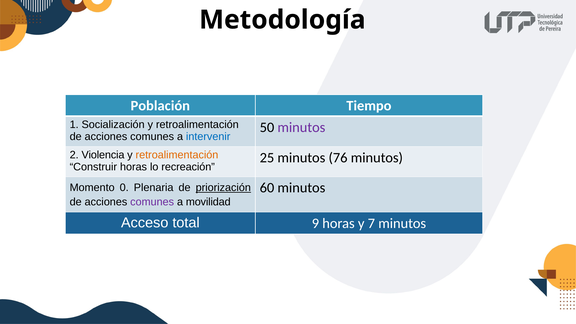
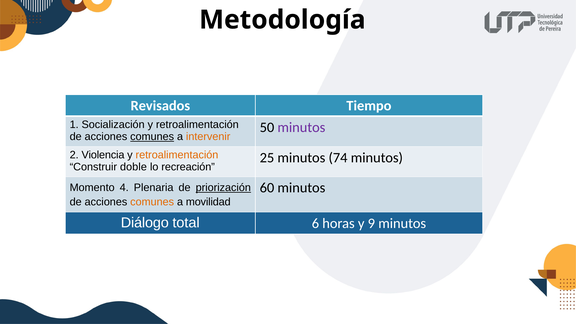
Población: Población -> Revisados
comunes at (152, 137) underline: none -> present
intervenir colour: blue -> orange
76: 76 -> 74
Construir horas: horas -> doble
0: 0 -> 4
comunes at (152, 202) colour: purple -> orange
Acceso: Acceso -> Diálogo
9: 9 -> 6
7: 7 -> 9
